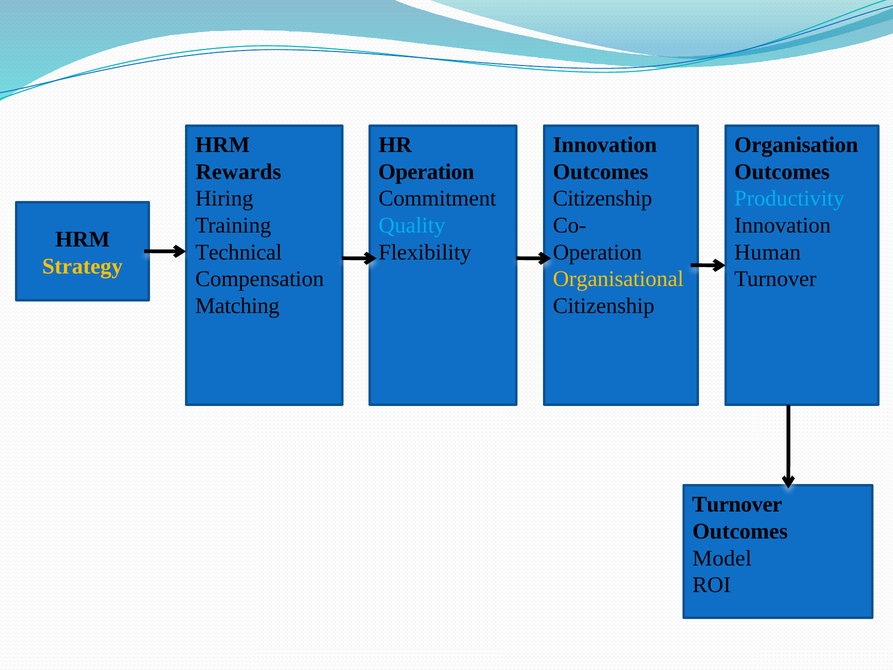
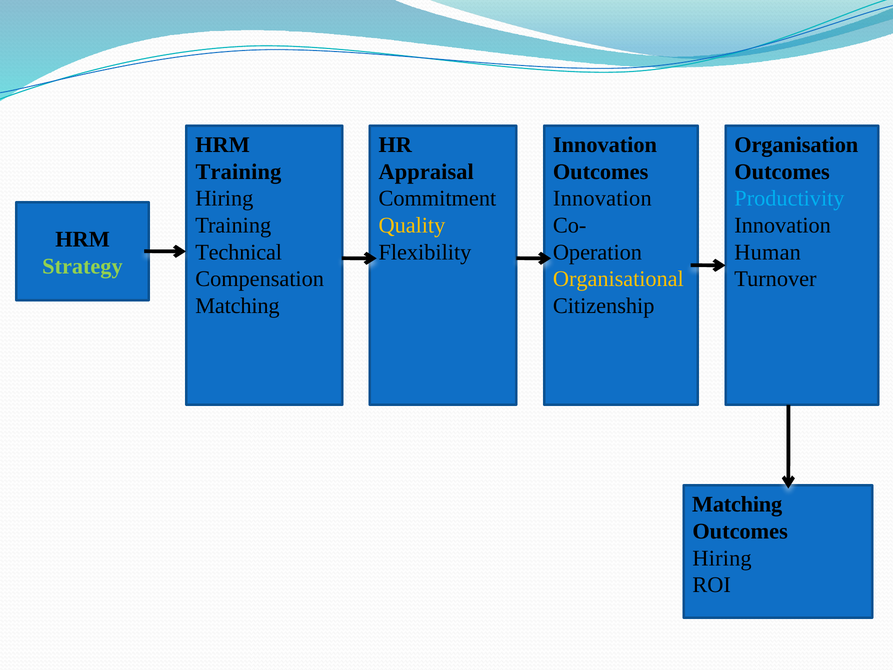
Rewards at (238, 172): Rewards -> Training
Operation at (426, 172): Operation -> Appraisal
Citizenship at (603, 198): Citizenship -> Innovation
Quality colour: light blue -> yellow
Strategy colour: yellow -> light green
Turnover at (737, 504): Turnover -> Matching
Model at (722, 558): Model -> Hiring
